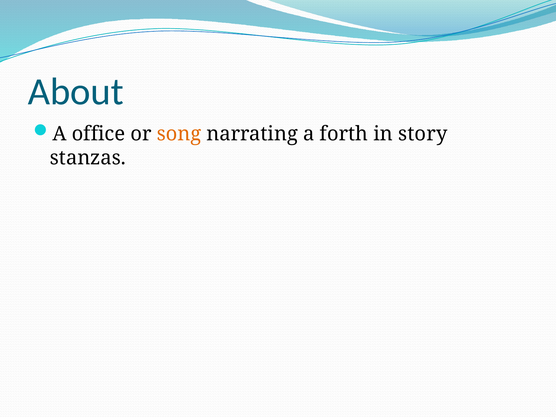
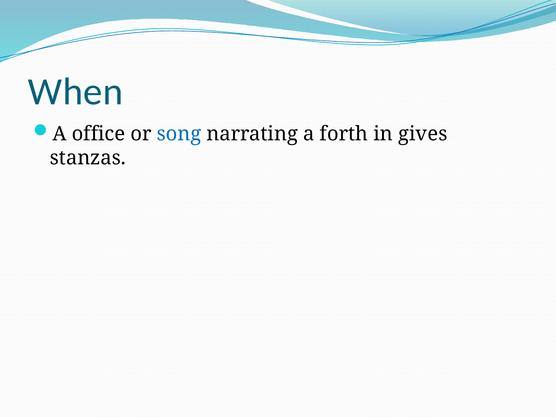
About: About -> When
song colour: orange -> blue
story: story -> gives
